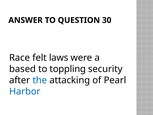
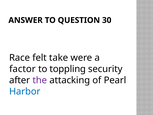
laws: laws -> take
based: based -> factor
the colour: blue -> purple
